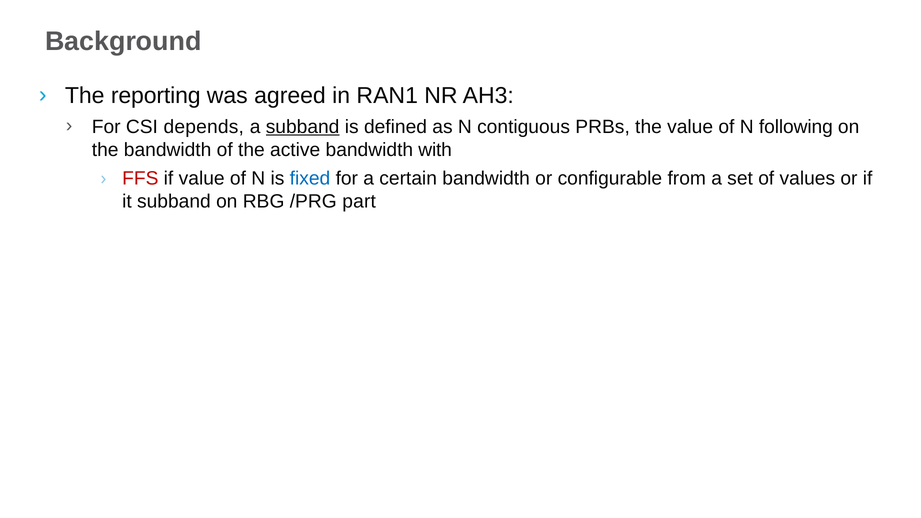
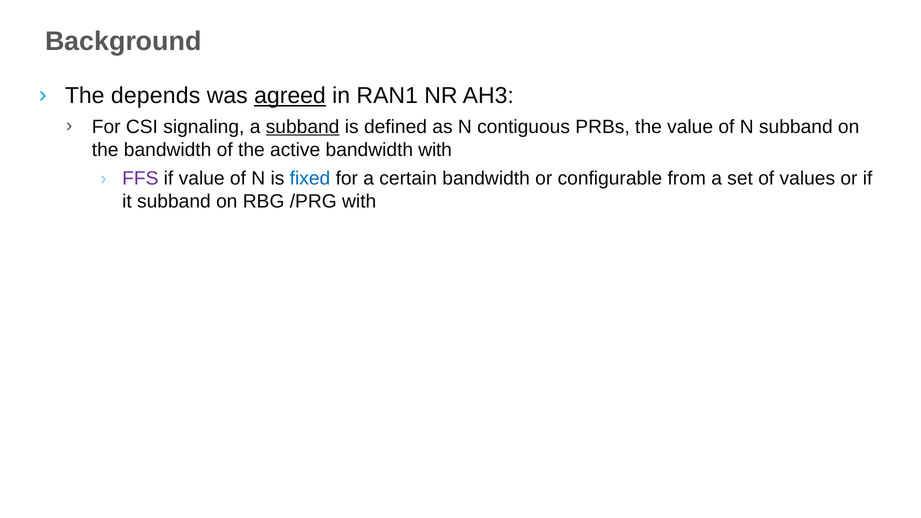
reporting: reporting -> depends
agreed underline: none -> present
depends: depends -> signaling
N following: following -> subband
FFS colour: red -> purple
/PRG part: part -> with
